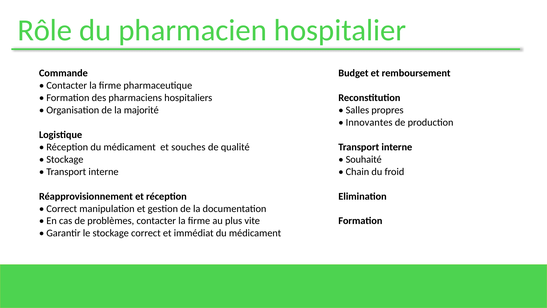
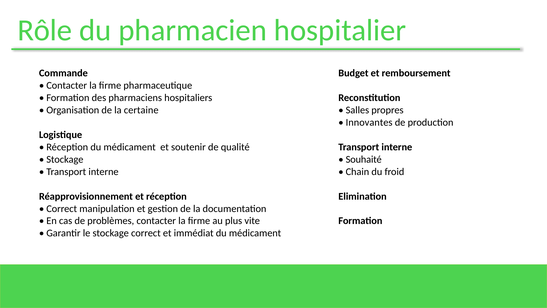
majorité: majorité -> certaine
souches: souches -> soutenir
